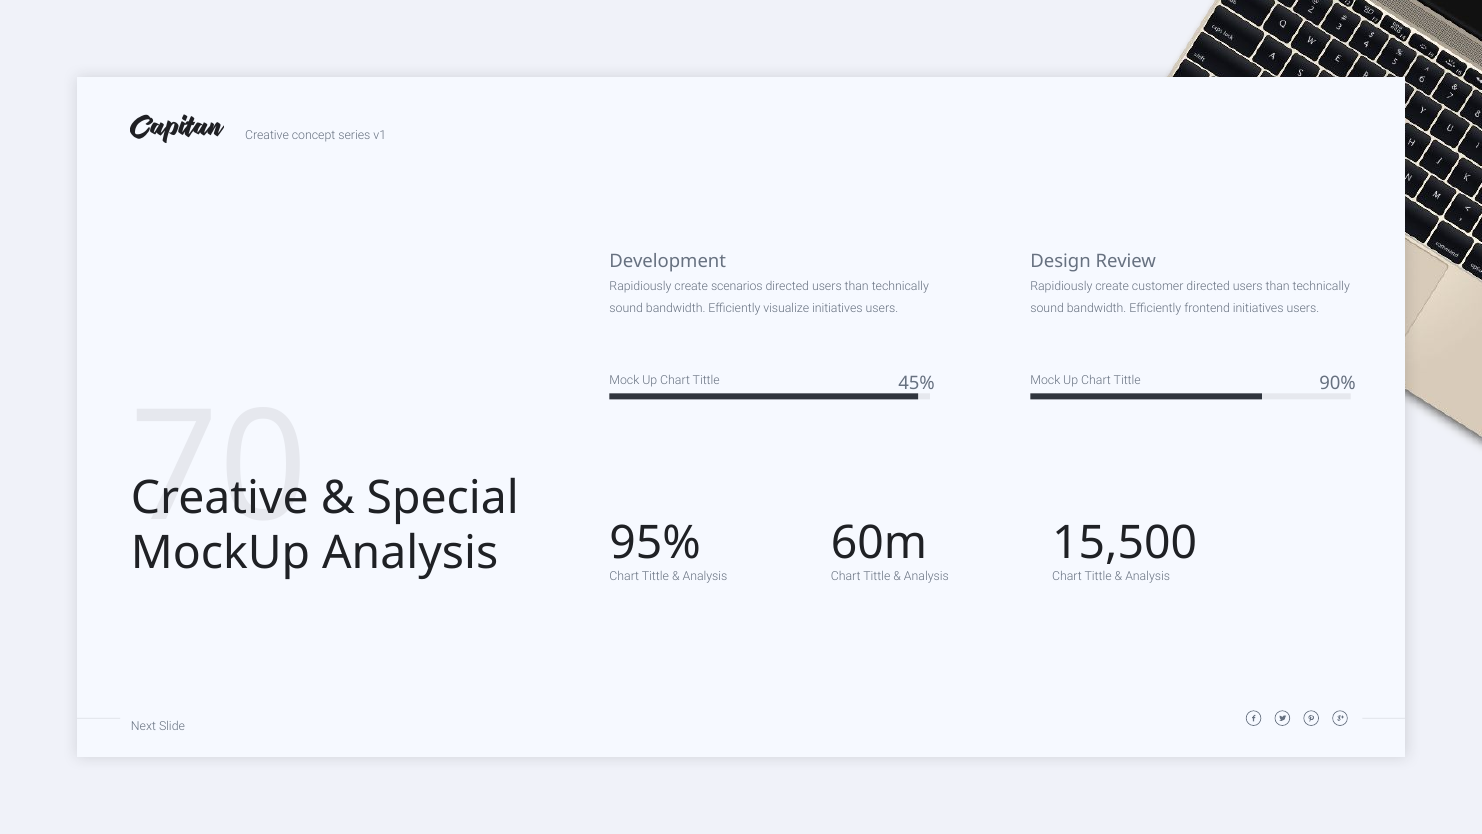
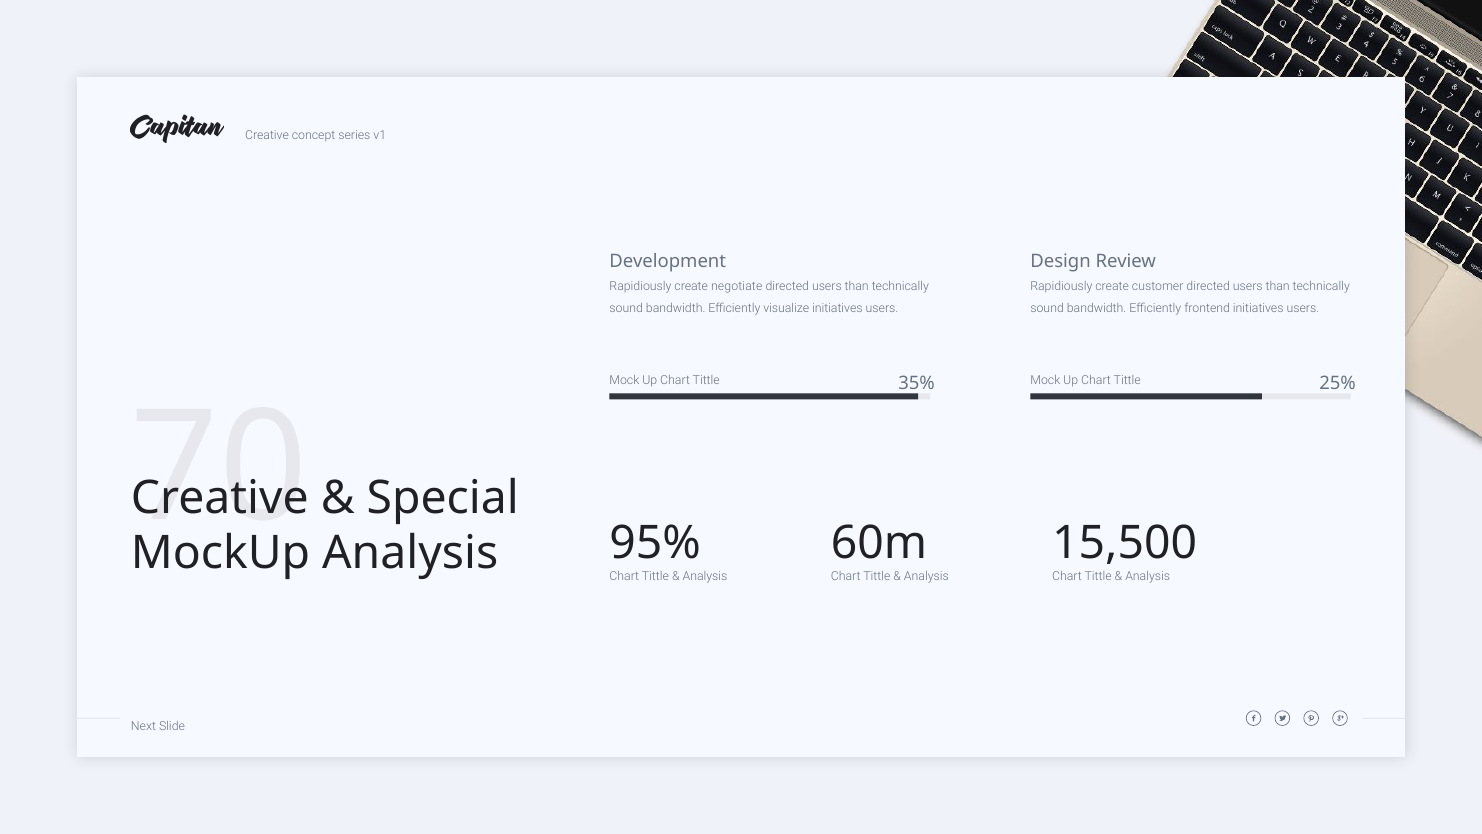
scenarios: scenarios -> negotiate
45%: 45% -> 35%
90%: 90% -> 25%
